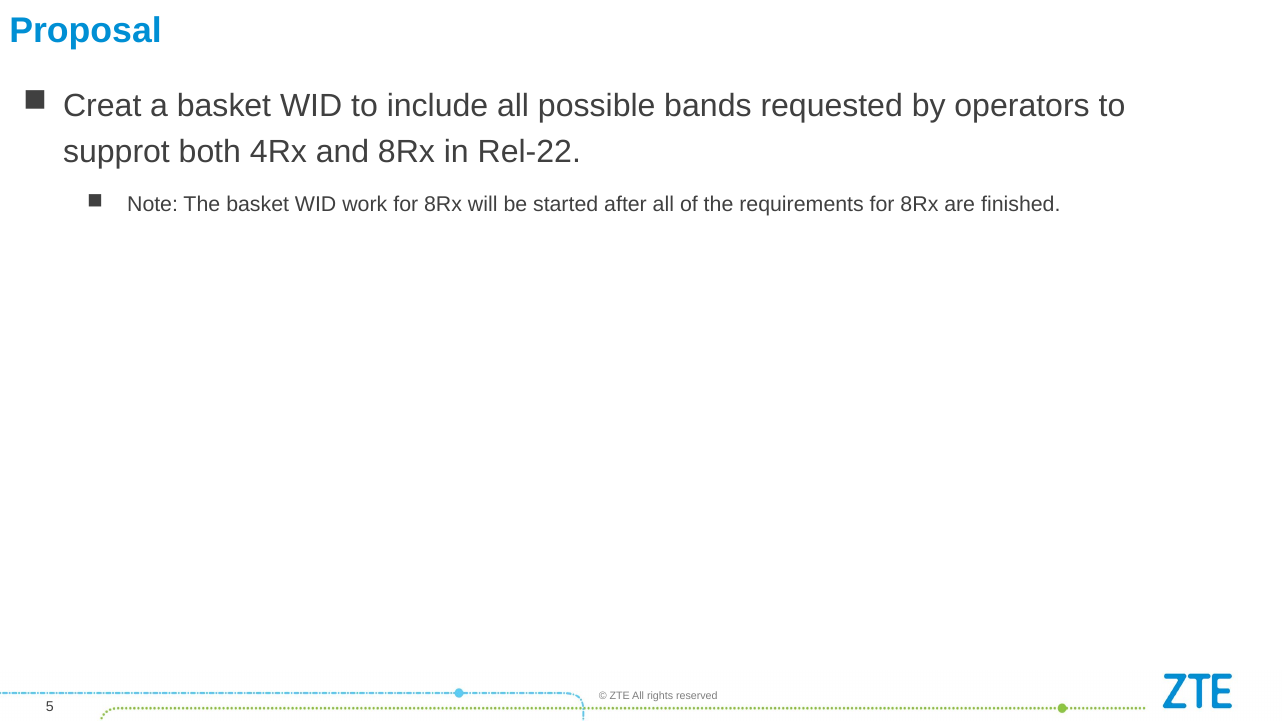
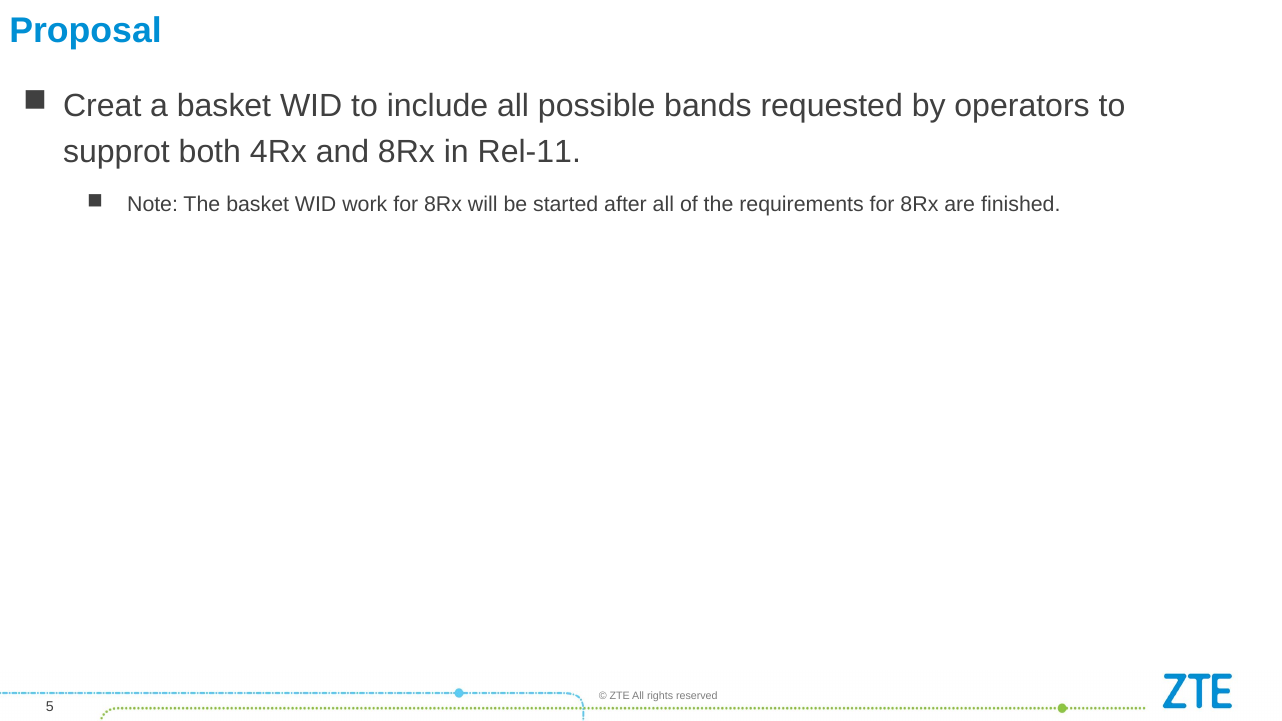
Rel-22: Rel-22 -> Rel-11
